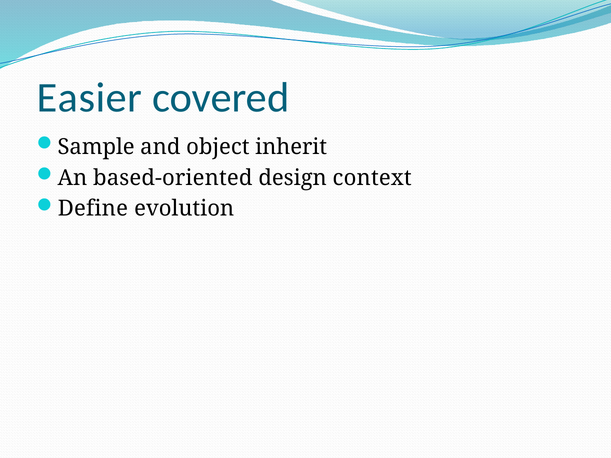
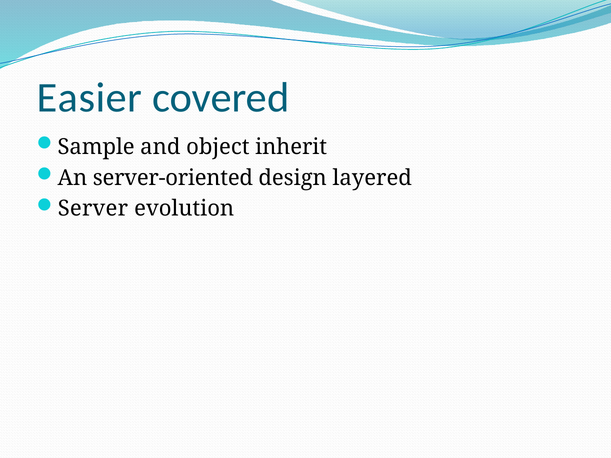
based-oriented: based-oriented -> server-oriented
context: context -> layered
Define: Define -> Server
